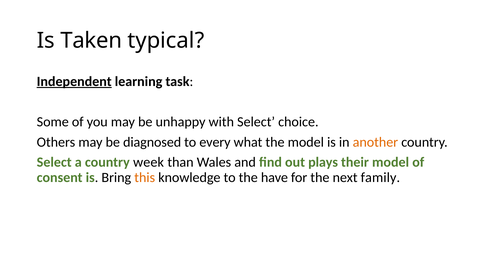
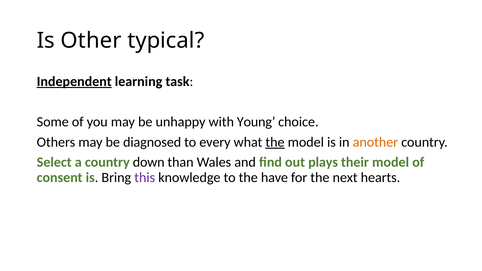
Taken: Taken -> Other
with Select: Select -> Young
the at (275, 142) underline: none -> present
week: week -> down
this colour: orange -> purple
family: family -> hearts
